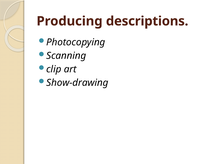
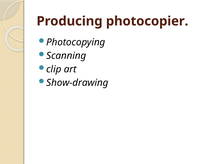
descriptions: descriptions -> photocopier
